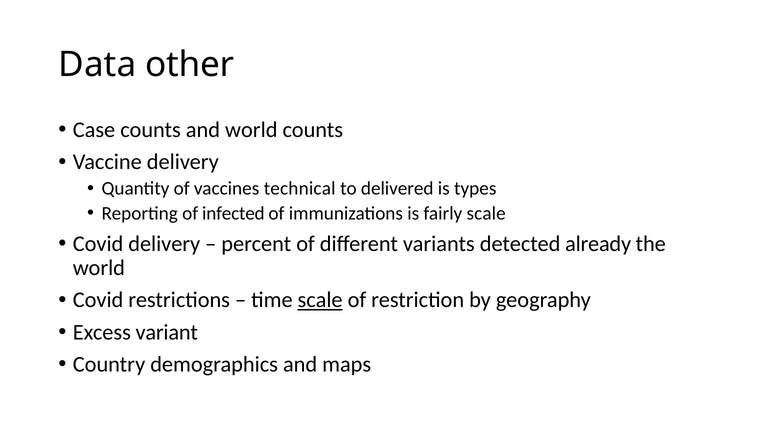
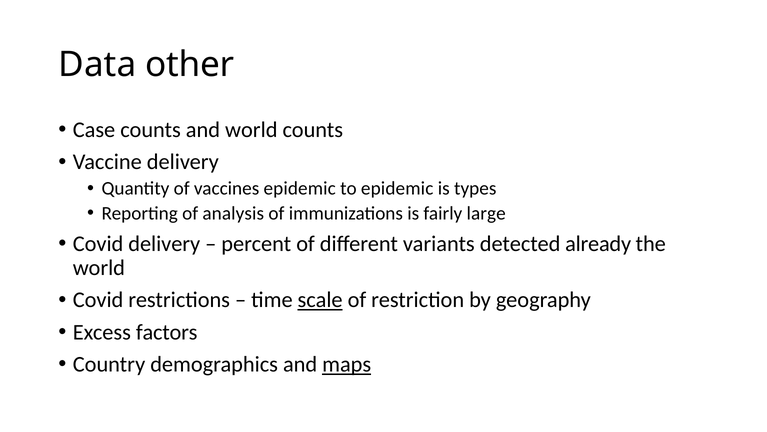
vaccines technical: technical -> epidemic
to delivered: delivered -> epidemic
infected: infected -> analysis
fairly scale: scale -> large
variant: variant -> factors
maps underline: none -> present
